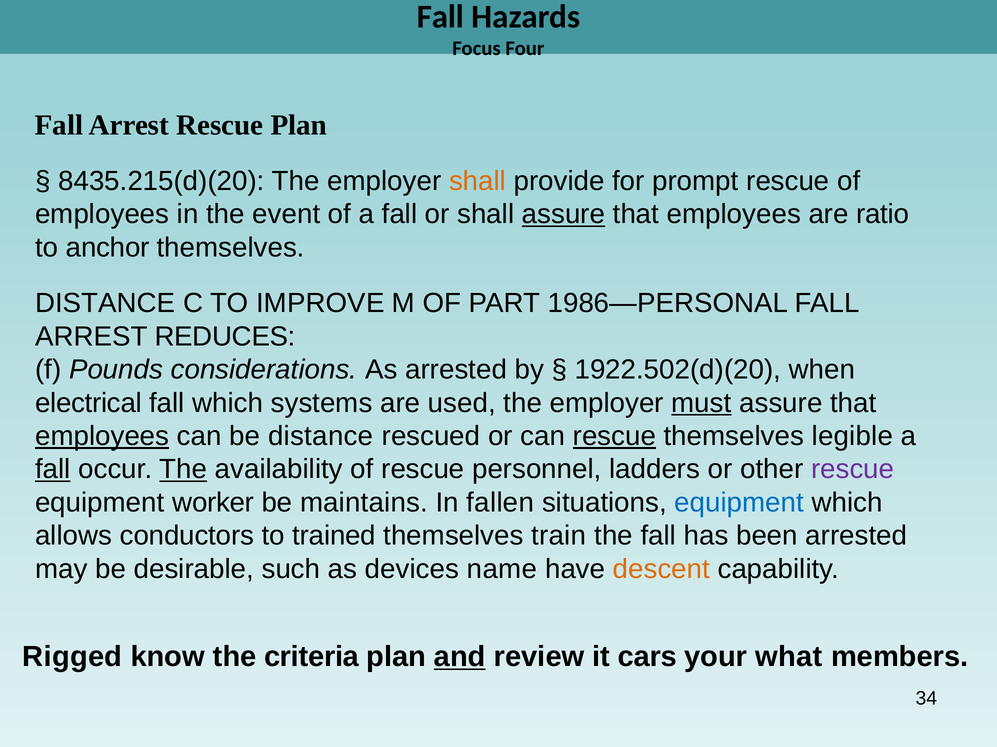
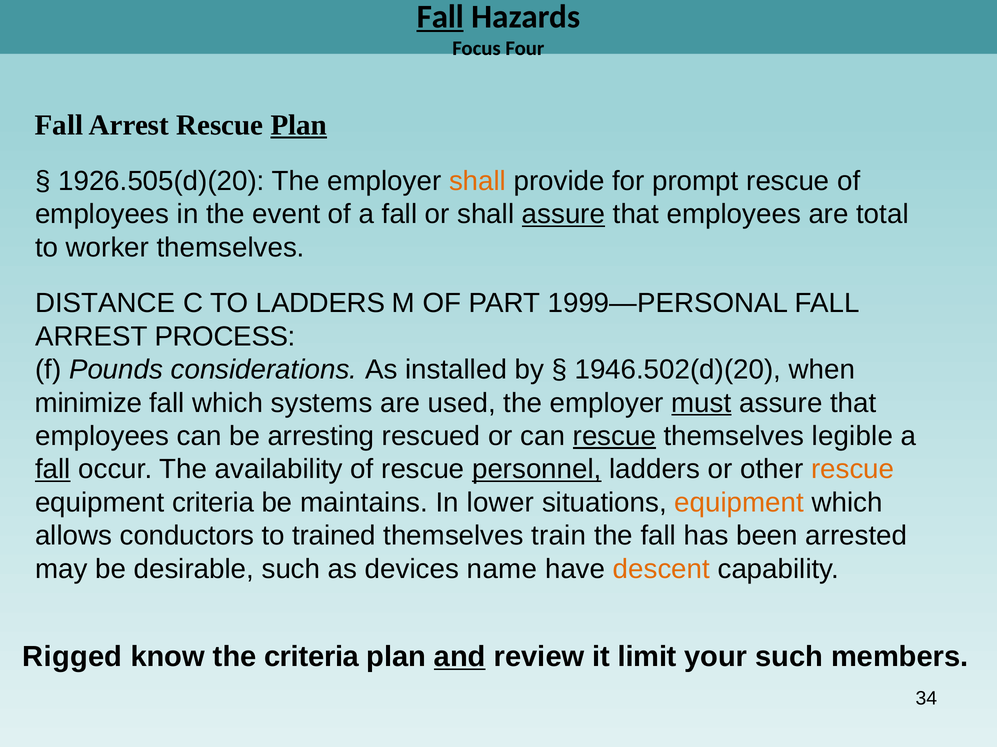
Fall at (440, 17) underline: none -> present
Plan at (299, 125) underline: none -> present
8435.215(d)(20: 8435.215(d)(20 -> 1926.505(d)(20
ratio: ratio -> total
anchor: anchor -> worker
TO IMPROVE: IMPROVE -> LADDERS
1986—PERSONAL: 1986—PERSONAL -> 1999—PERSONAL
REDUCES: REDUCES -> PROCESS
As arrested: arrested -> installed
1922.502(d)(20: 1922.502(d)(20 -> 1946.502(d)(20
electrical: electrical -> minimize
employees at (102, 437) underline: present -> none
be distance: distance -> arresting
The at (183, 470) underline: present -> none
personnel underline: none -> present
rescue at (853, 470) colour: purple -> orange
equipment worker: worker -> criteria
fallen: fallen -> lower
equipment at (739, 503) colour: blue -> orange
cars: cars -> limit
your what: what -> such
